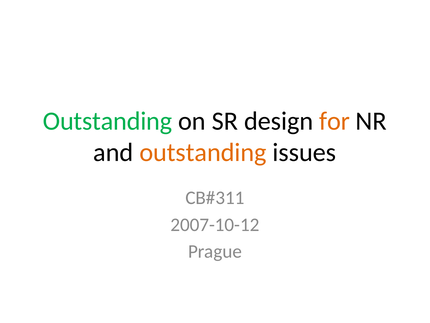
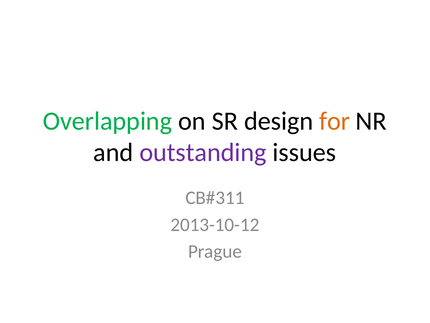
Outstanding at (108, 121): Outstanding -> Overlapping
outstanding at (203, 152) colour: orange -> purple
2007-10-12: 2007-10-12 -> 2013-10-12
